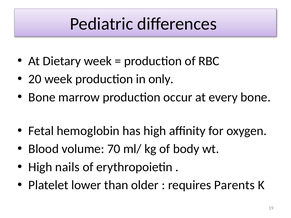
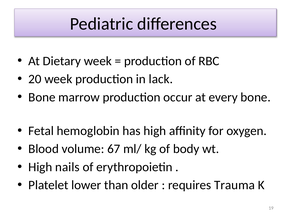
only: only -> lack
70: 70 -> 67
Parents: Parents -> Trauma
